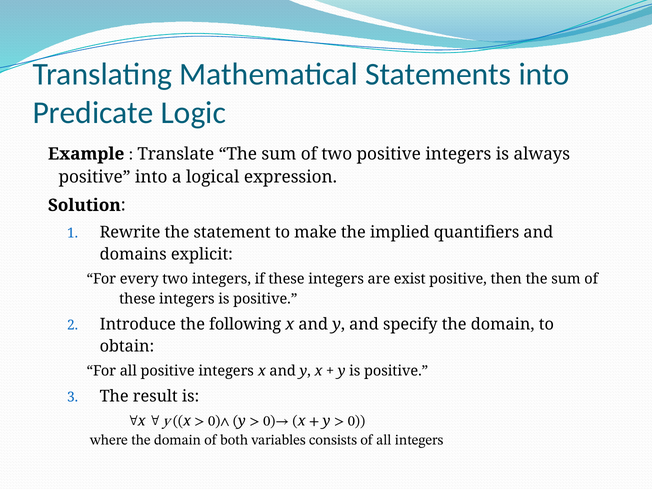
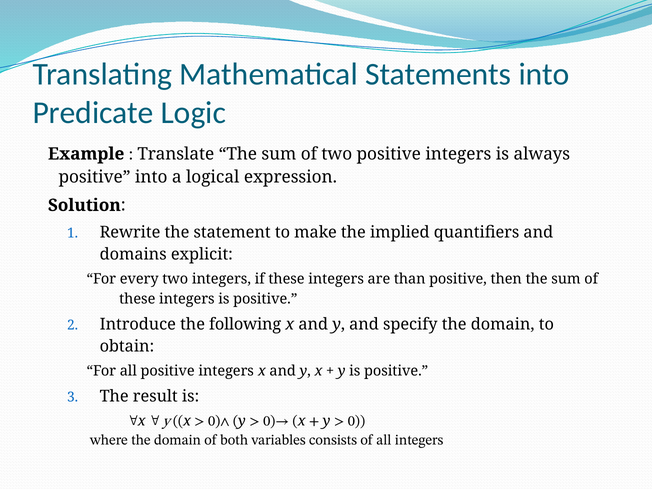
exist: exist -> than
